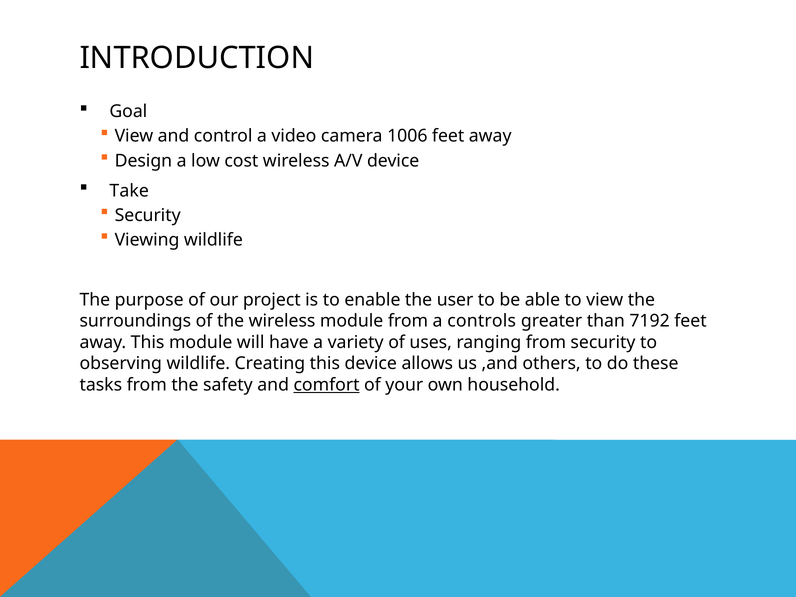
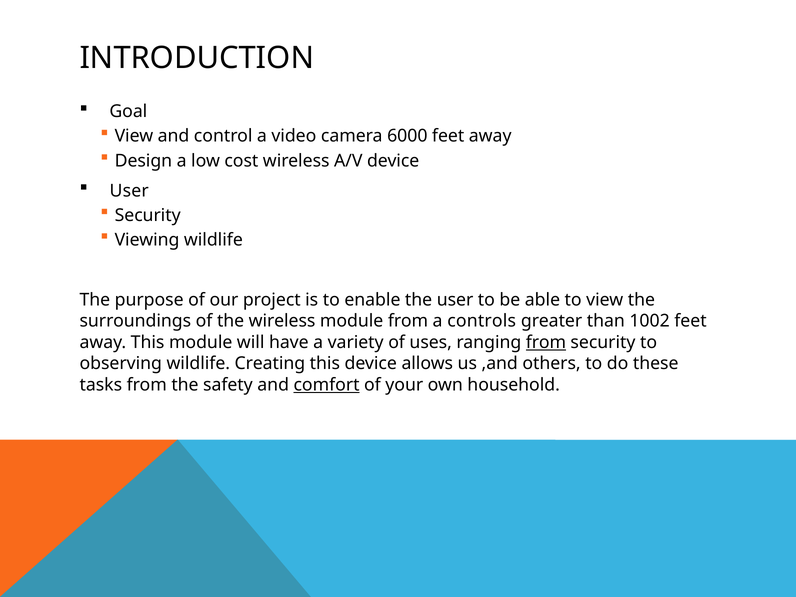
1006: 1006 -> 6000
Take at (129, 191): Take -> User
7192: 7192 -> 1002
from at (546, 342) underline: none -> present
